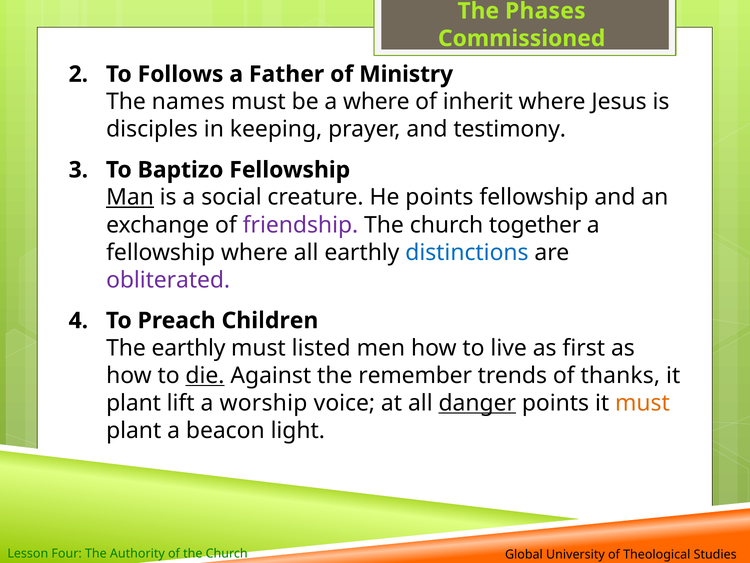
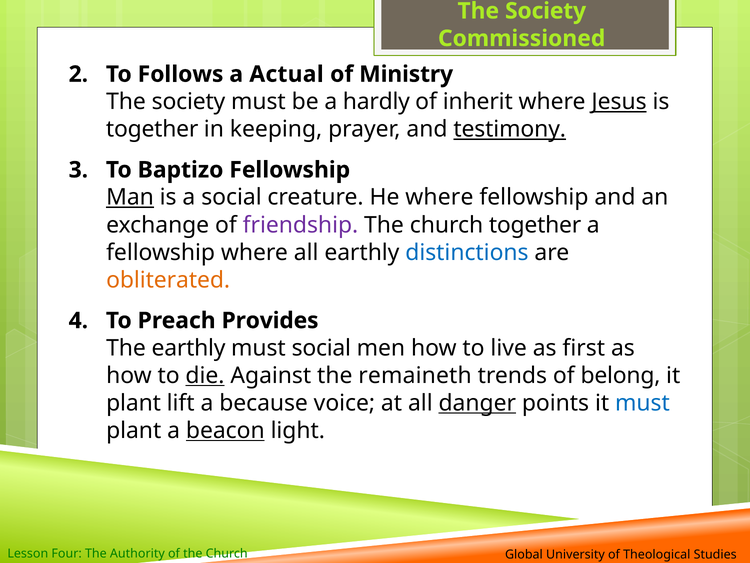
Phases at (545, 11): Phases -> Society
Father: Father -> Actual
names at (188, 102): names -> society
a where: where -> hardly
Jesus underline: none -> present
disciples at (152, 129): disciples -> together
testimony underline: none -> present
He points: points -> where
obliterated colour: purple -> orange
Children: Children -> Provides
must listed: listed -> social
remember: remember -> remaineth
thanks: thanks -> belong
worship: worship -> because
must at (642, 403) colour: orange -> blue
beacon underline: none -> present
